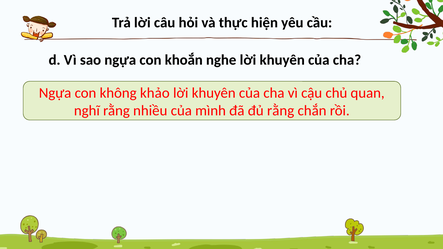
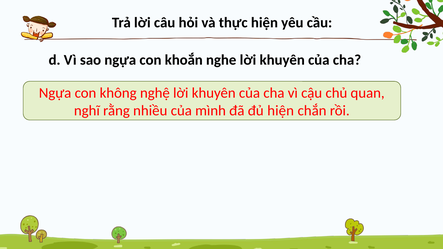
khảo: khảo -> nghệ
đủ rằng: rằng -> hiện
